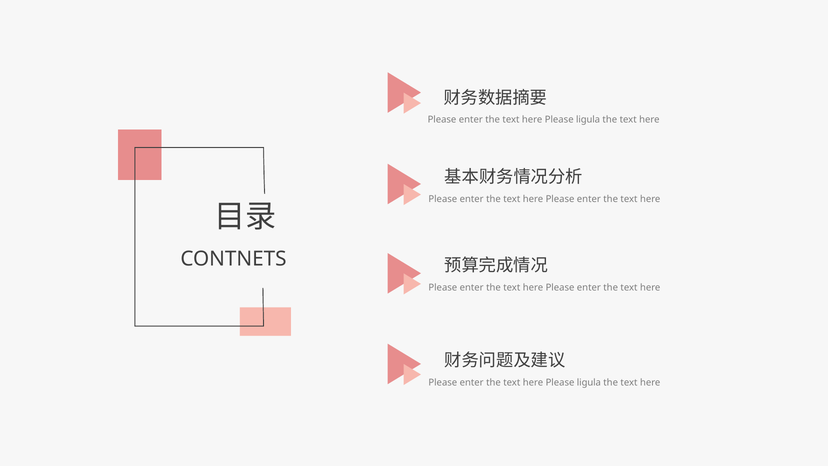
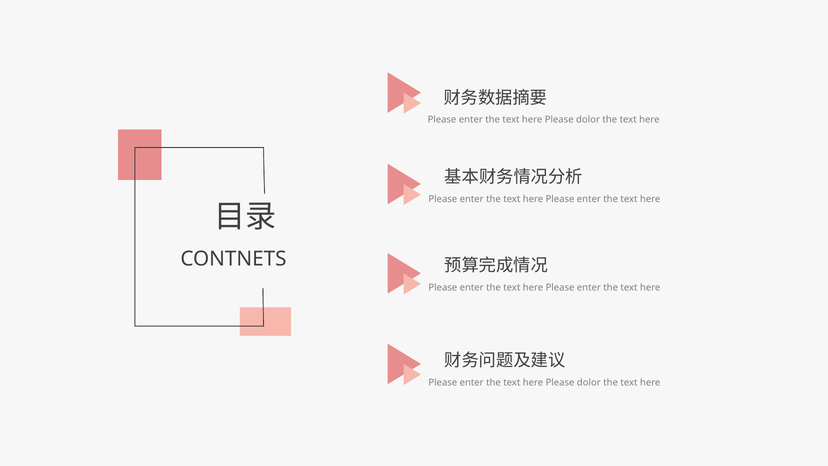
ligula at (588, 120): ligula -> dolor
ligula at (589, 382): ligula -> dolor
